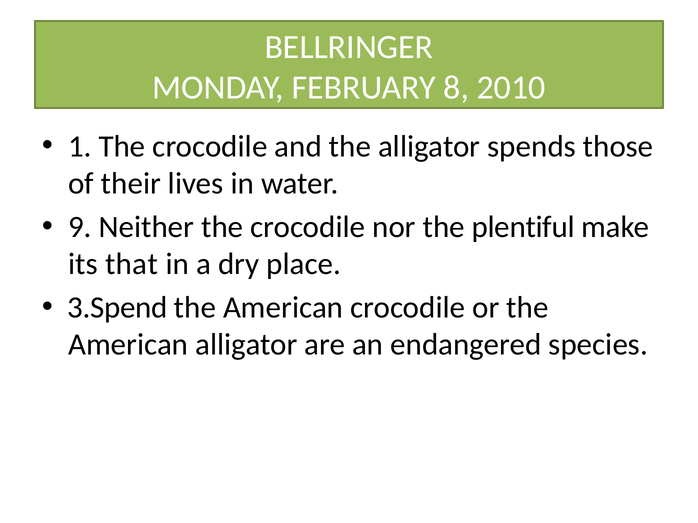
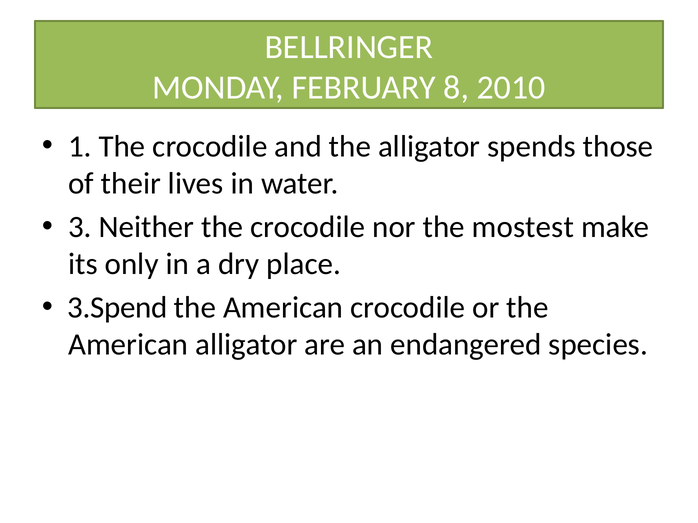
9: 9 -> 3
plentiful: plentiful -> mostest
that: that -> only
